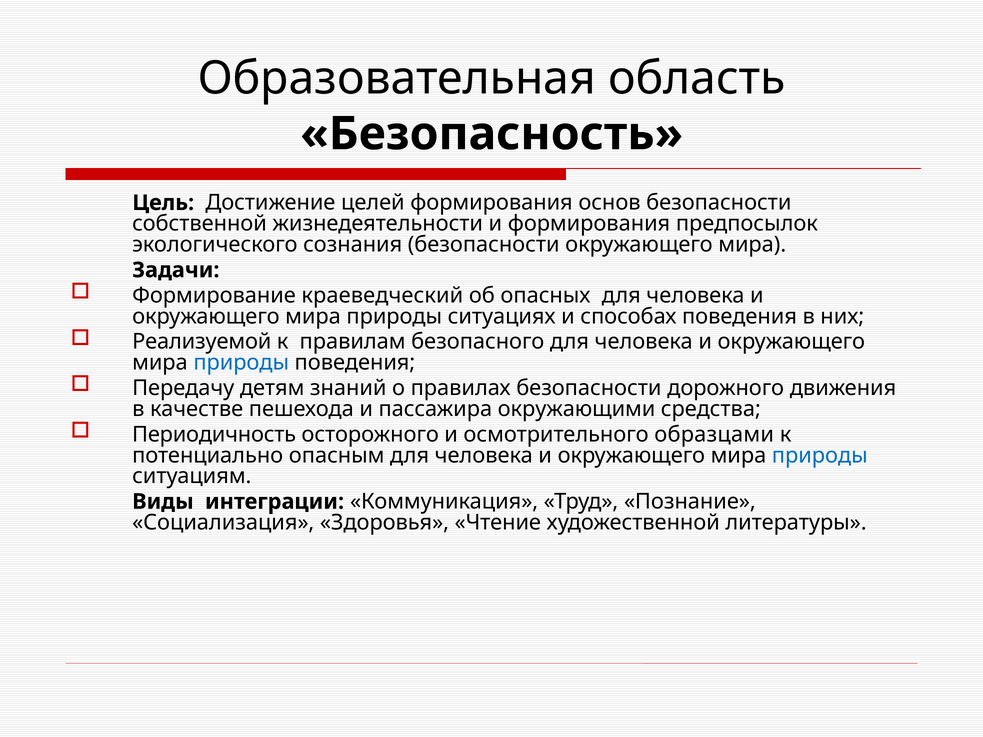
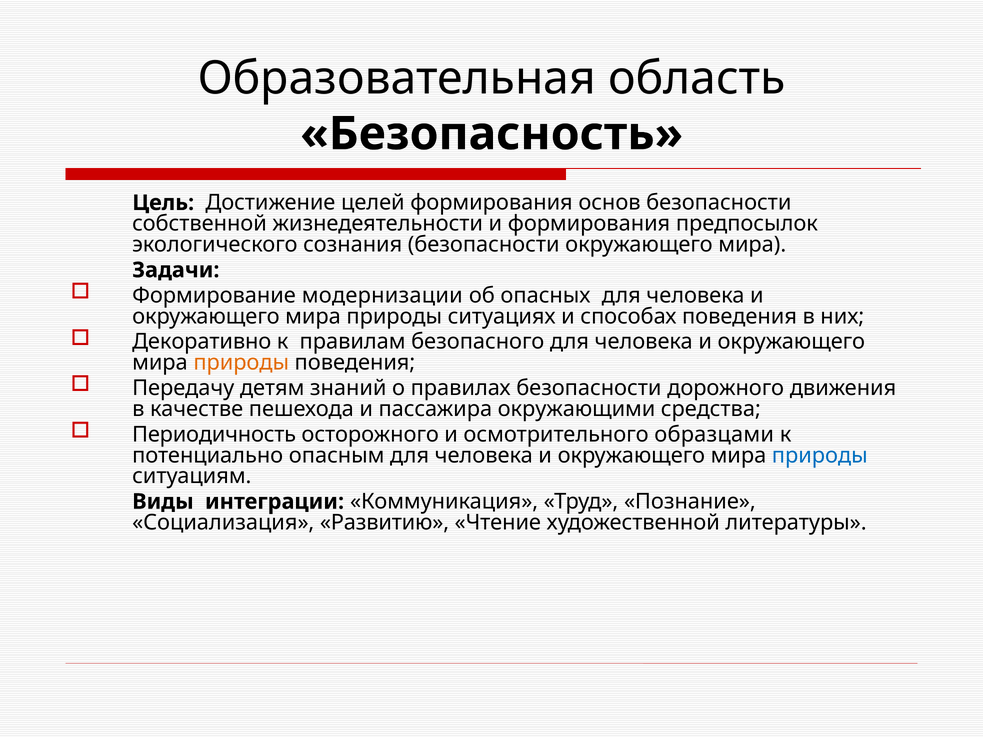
краеведческий: краеведческий -> модернизации
Реализуемой: Реализуемой -> Декоративно
природы at (241, 363) colour: blue -> orange
Здоровья: Здоровья -> Развитию
